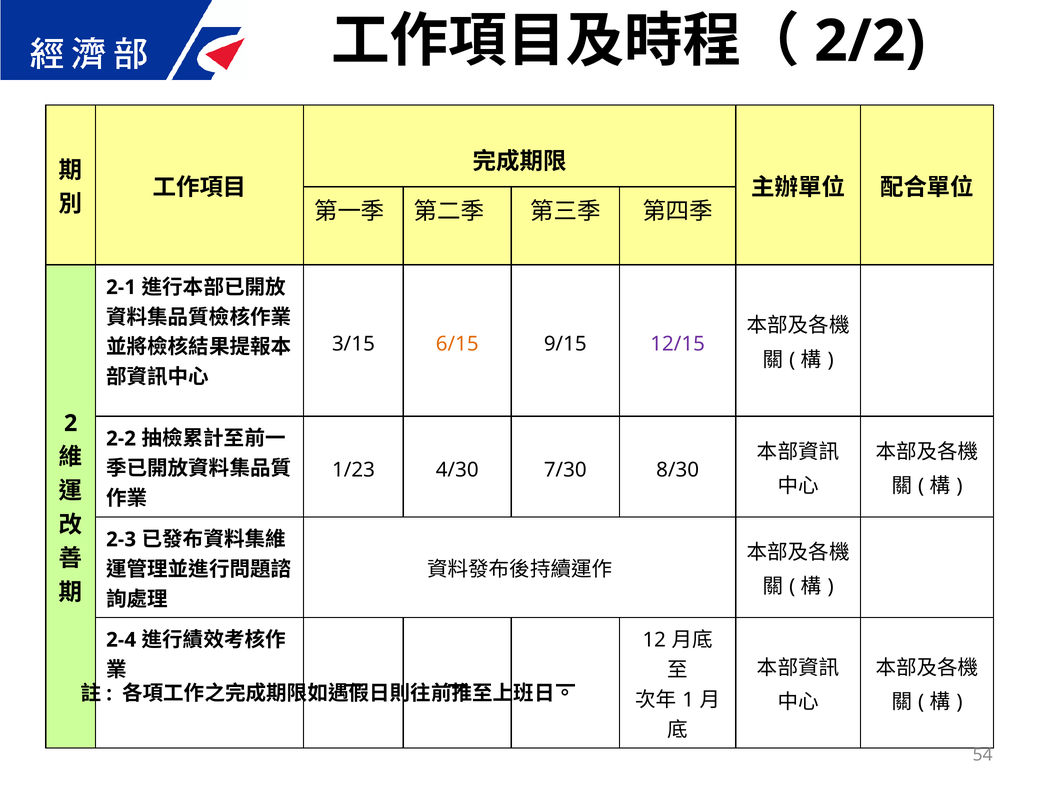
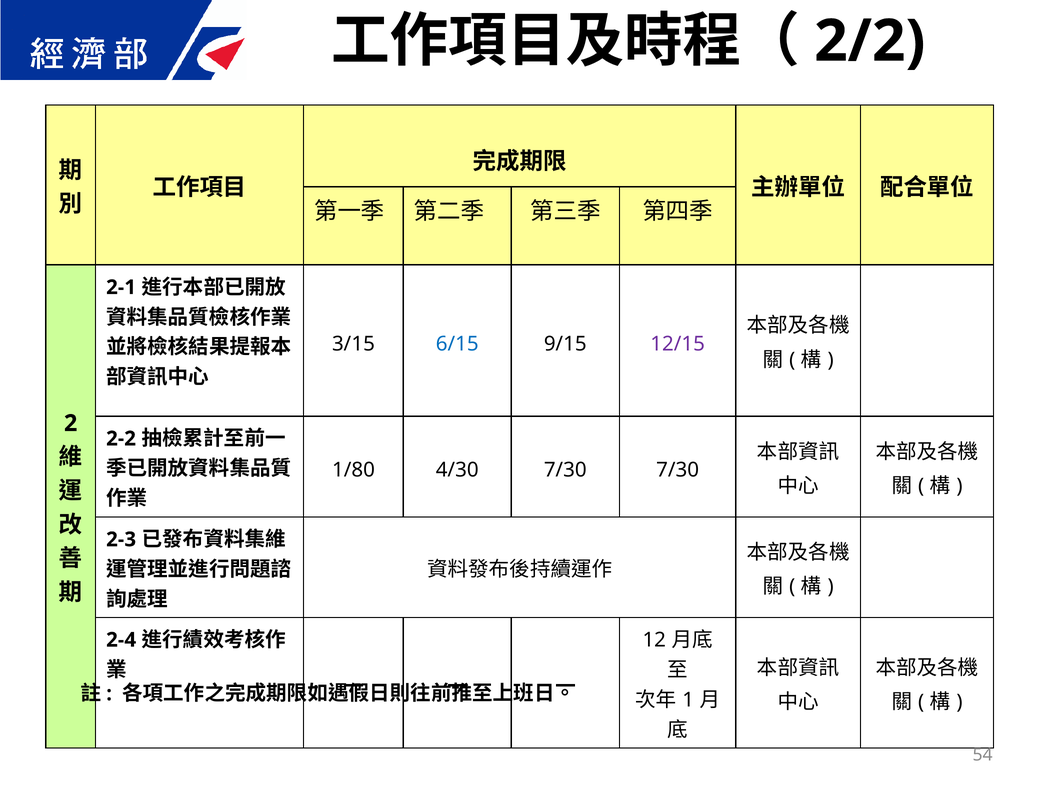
6/15 colour: orange -> blue
1/23: 1/23 -> 1/80
7/30 8/30: 8/30 -> 7/30
